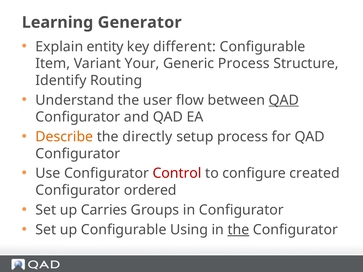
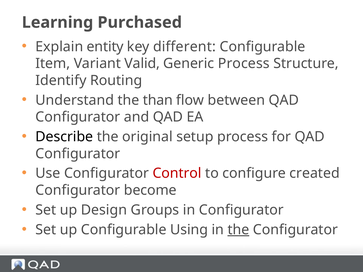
Generator: Generator -> Purchased
Your: Your -> Valid
user: user -> than
QAD at (284, 100) underline: present -> none
Describe colour: orange -> black
directly: directly -> original
ordered: ordered -> become
Carries: Carries -> Design
